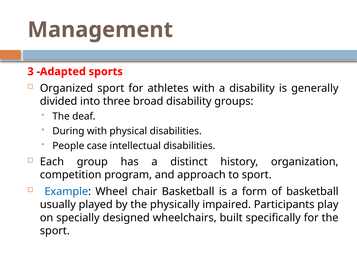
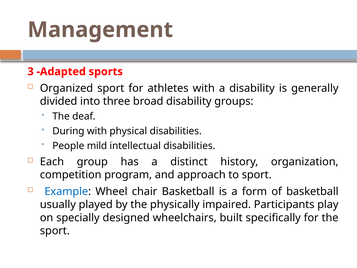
case: case -> mild
